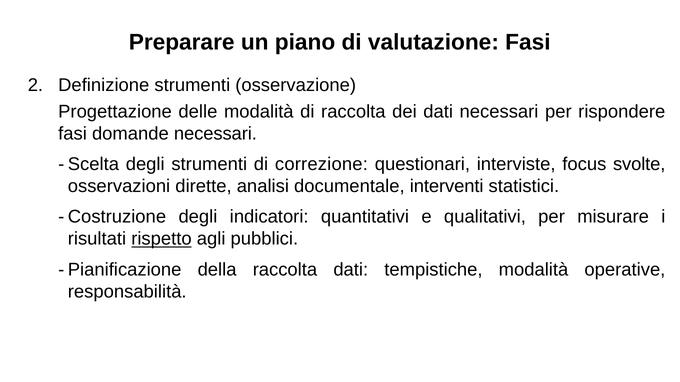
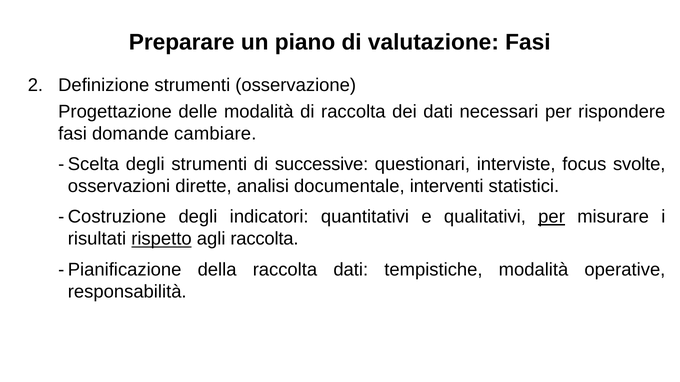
domande necessari: necessari -> cambiare
correzione: correzione -> successive
per at (552, 217) underline: none -> present
agli pubblici: pubblici -> raccolta
